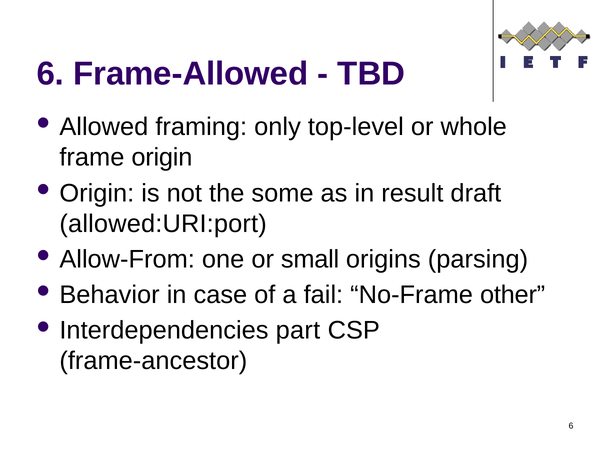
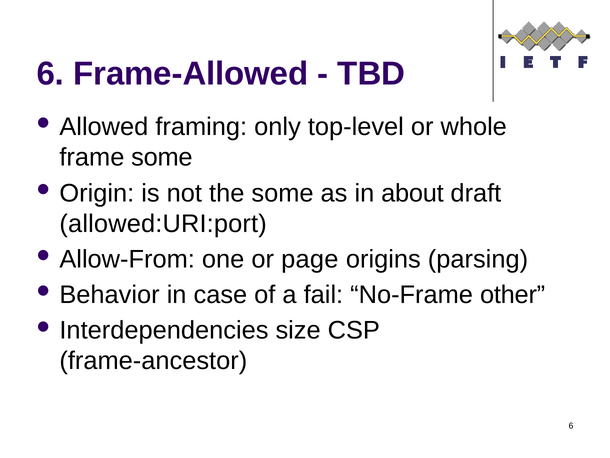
frame origin: origin -> some
result: result -> about
small: small -> page
part: part -> size
